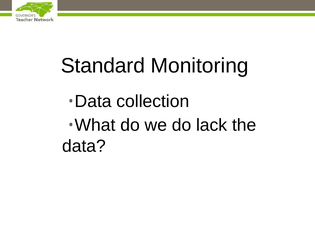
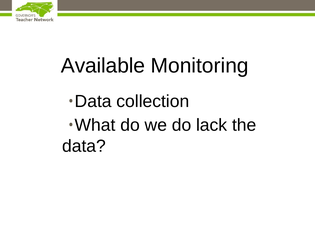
Standard: Standard -> Available
